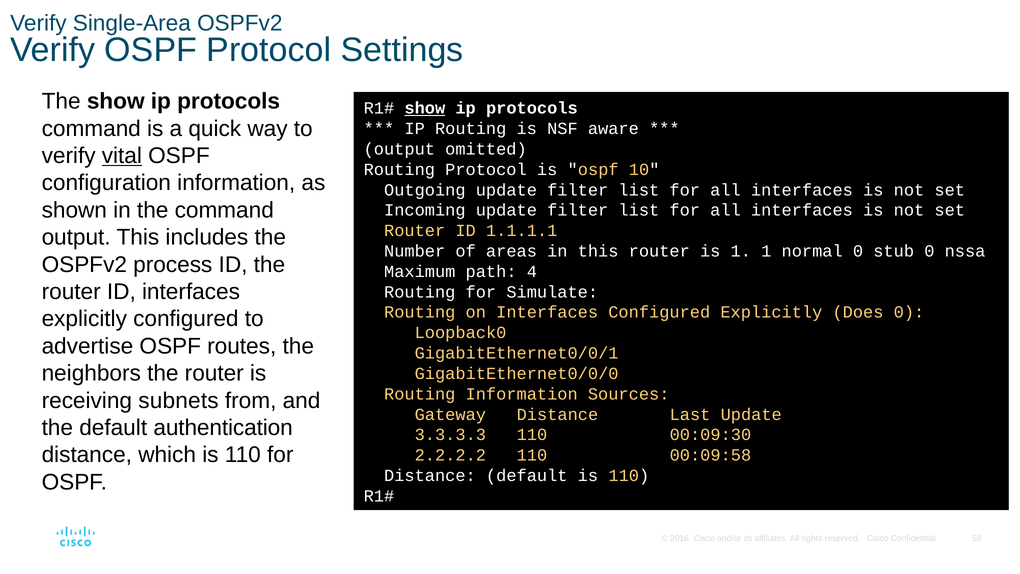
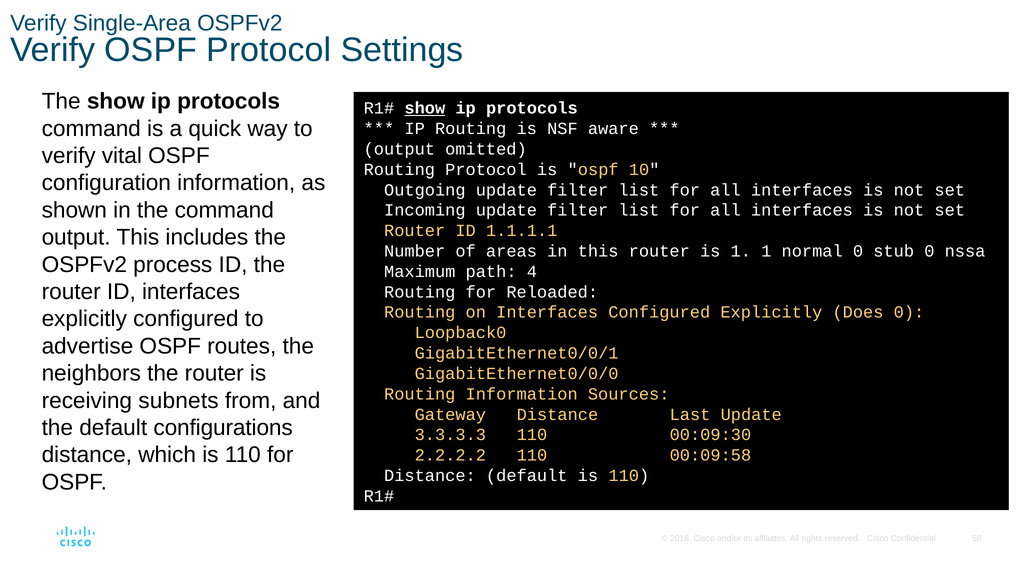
vital underline: present -> none
Simulate: Simulate -> Reloaded
authentication: authentication -> configurations
